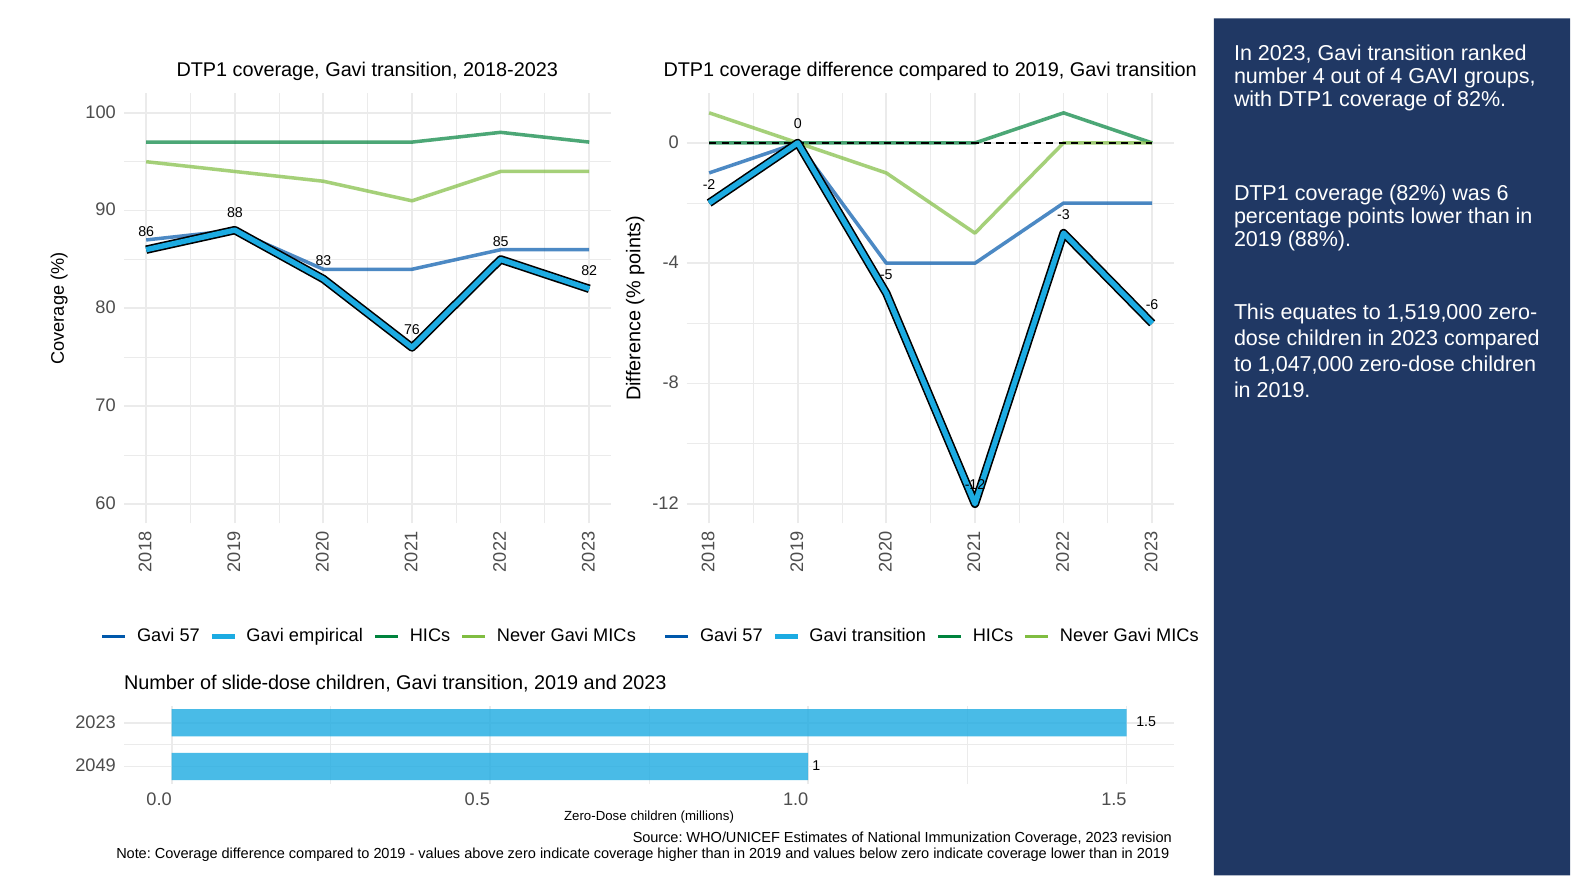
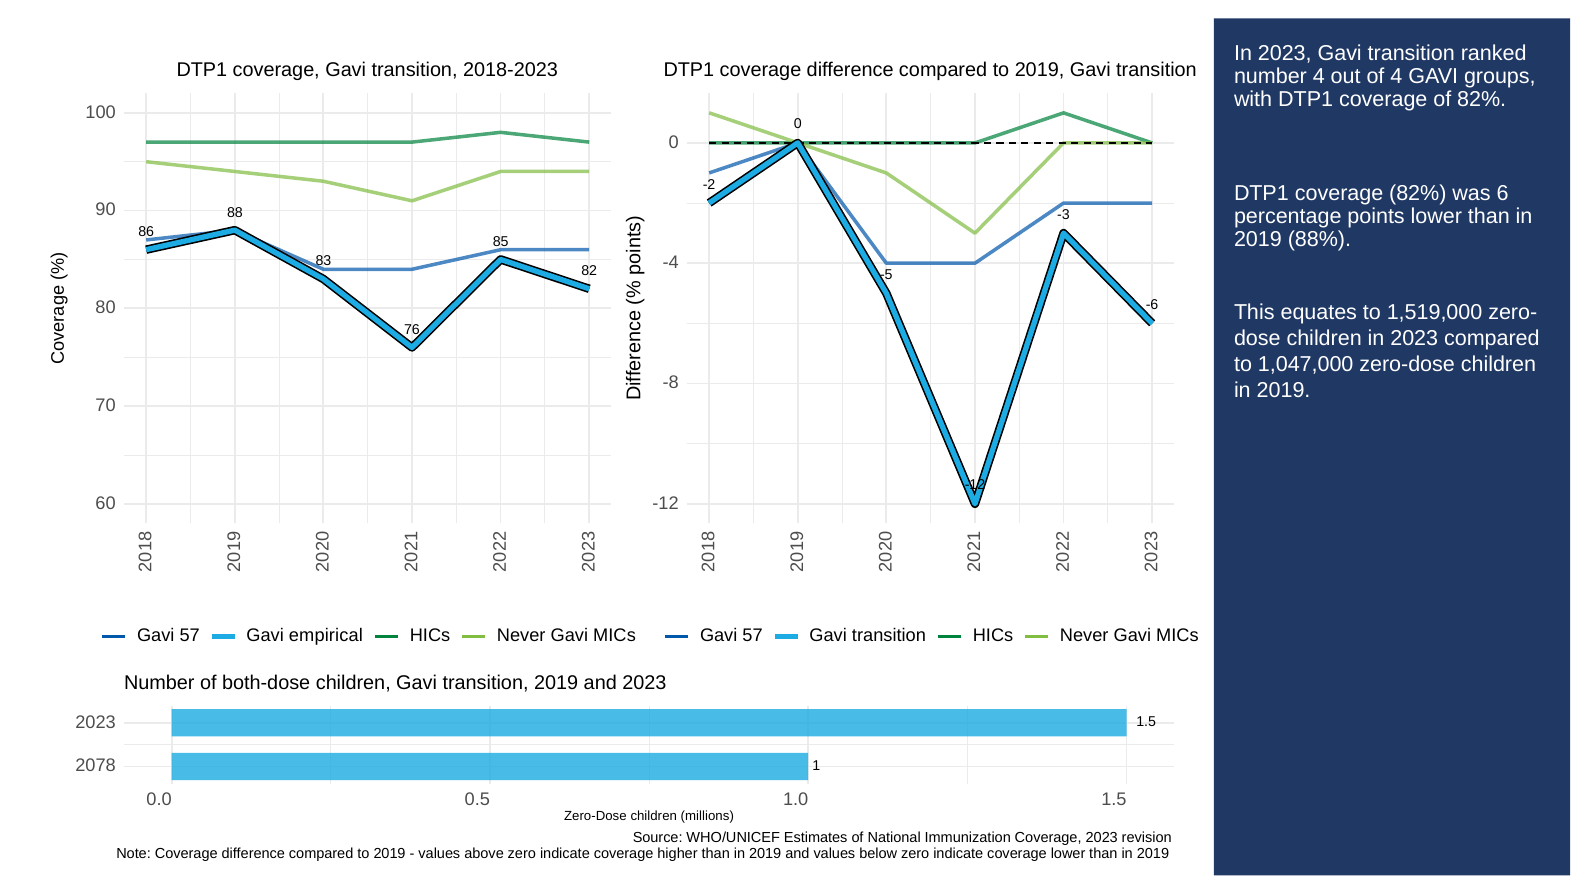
slide-dose: slide-dose -> both-dose
2049: 2049 -> 2078
